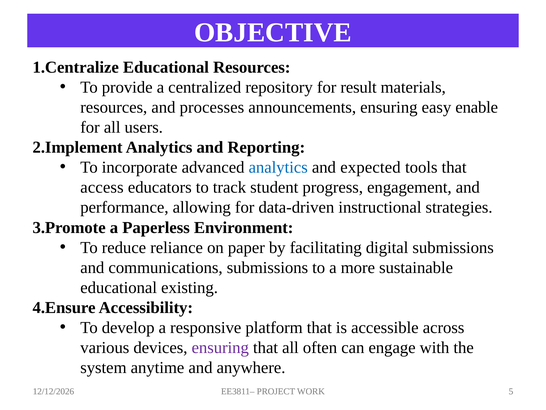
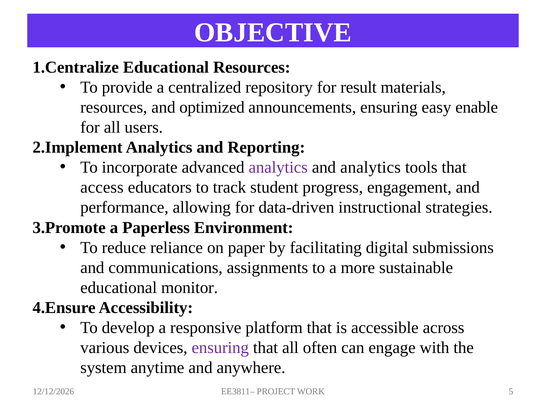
processes: processes -> optimized
analytics at (278, 167) colour: blue -> purple
and expected: expected -> analytics
communications submissions: submissions -> assignments
existing: existing -> monitor
